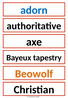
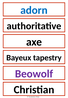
Beowolf colour: orange -> purple
